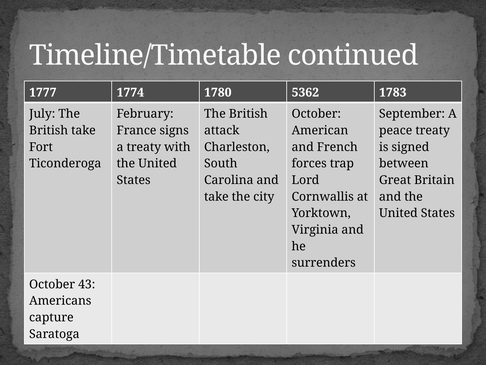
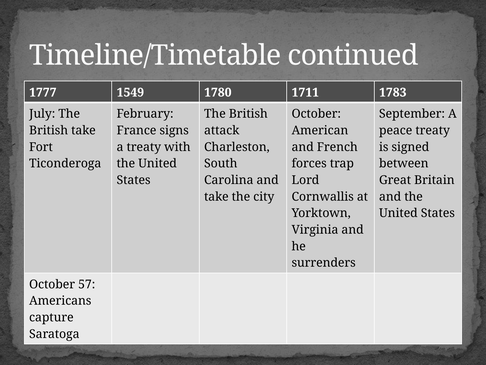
1774: 1774 -> 1549
5362: 5362 -> 1711
43: 43 -> 57
